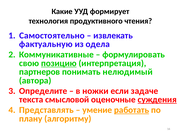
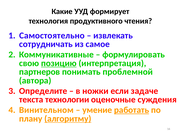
фактуальную: фактуальную -> сотрудничать
одела: одела -> самое
нелюдимый: нелюдимый -> проблемной
смысловой: смысловой -> технологии
суждения underline: present -> none
Представлять: Представлять -> Винительном
алгоритму underline: none -> present
